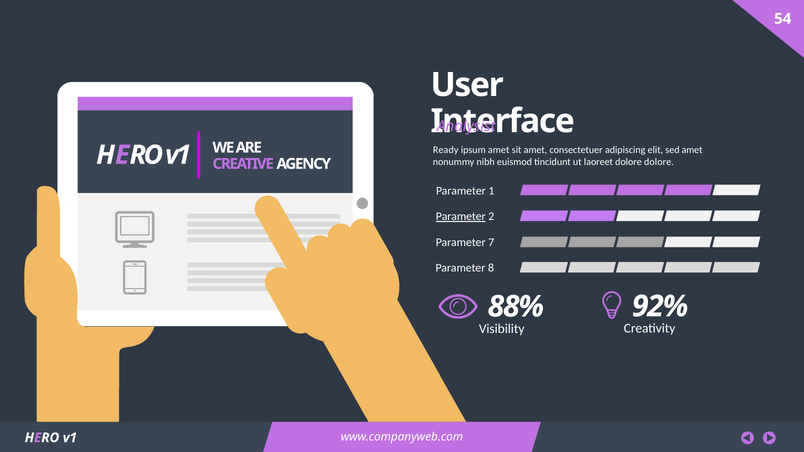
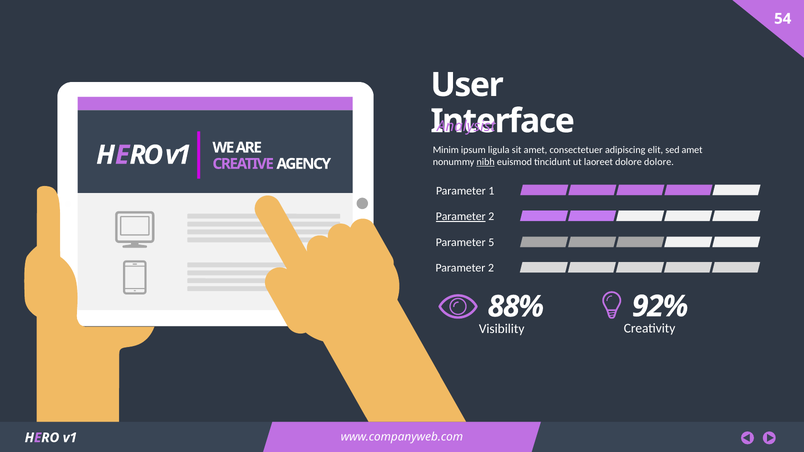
Ready: Ready -> Minim
ipsum amet: amet -> ligula
nibh underline: none -> present
7: 7 -> 5
8 at (491, 268): 8 -> 2
